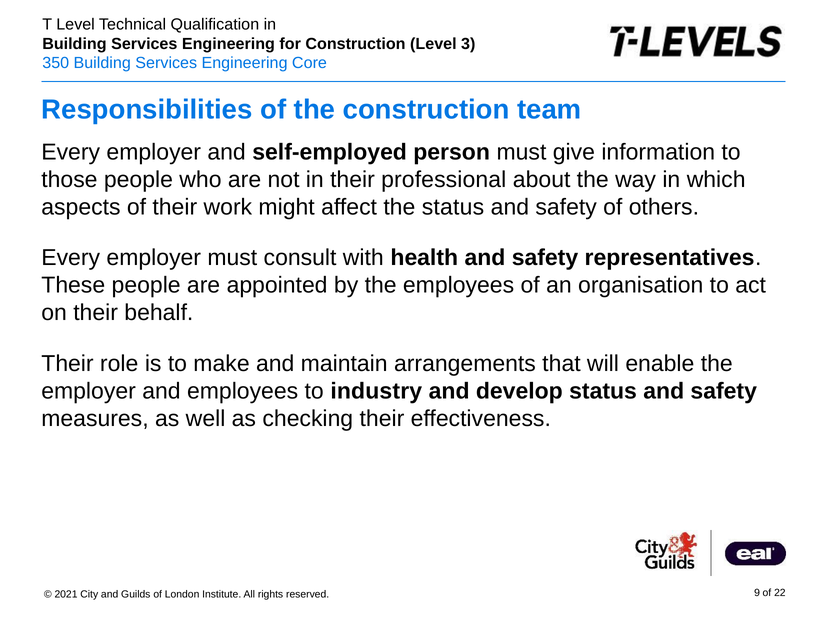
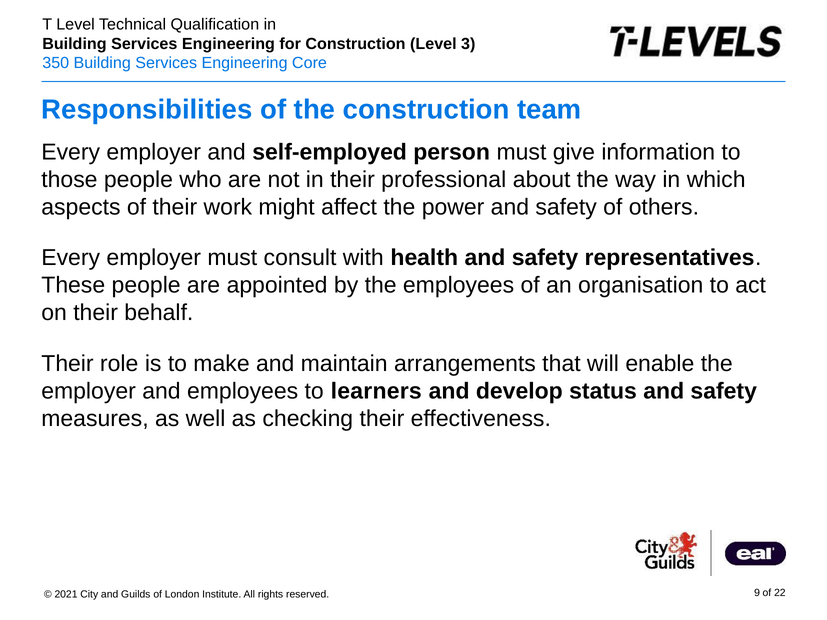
the status: status -> power
industry: industry -> learners
